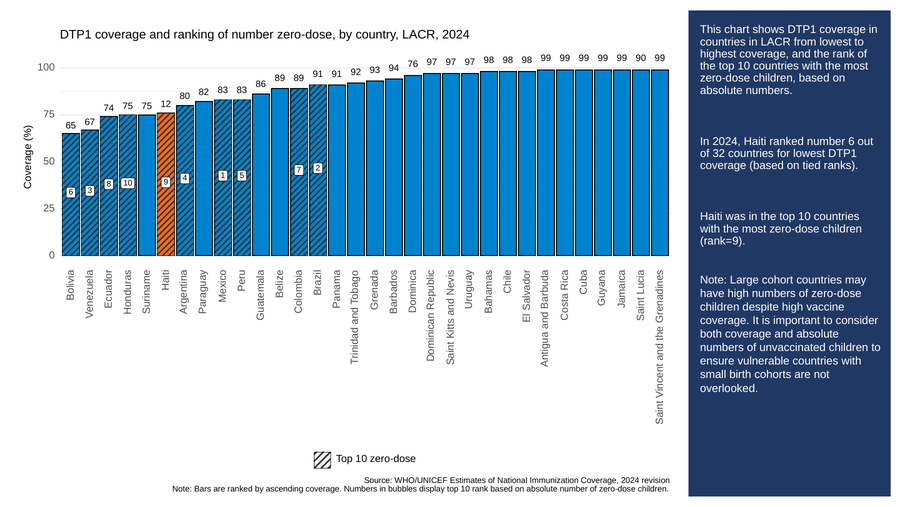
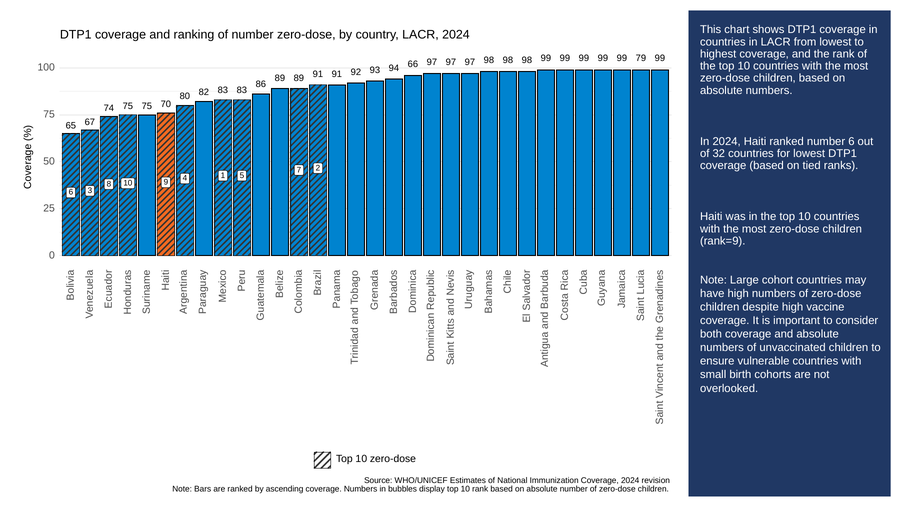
90: 90 -> 79
76: 76 -> 66
12: 12 -> 70
